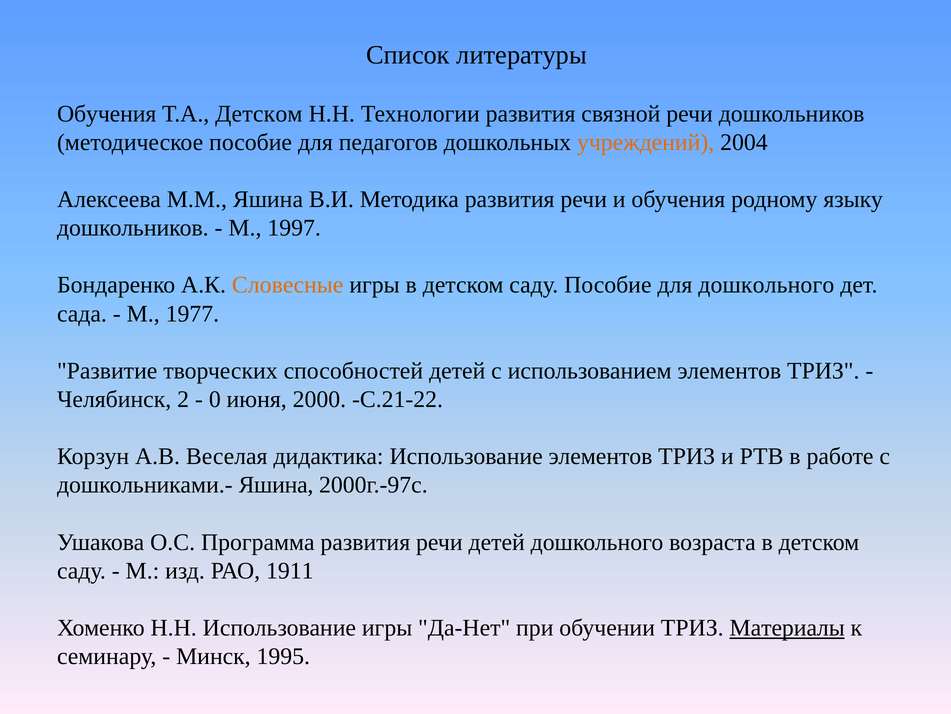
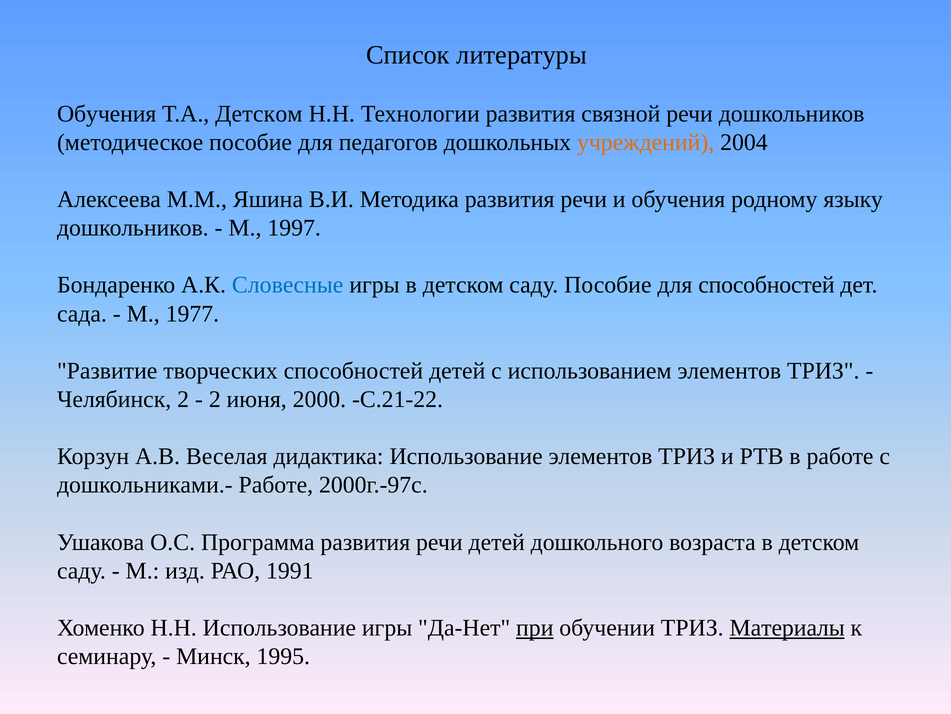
Словесные colour: orange -> blue
для дошкольного: дошкольного -> способностей
0 at (215, 399): 0 -> 2
дошкольниками.- Яшина: Яшина -> Работе
1911: 1911 -> 1991
при underline: none -> present
